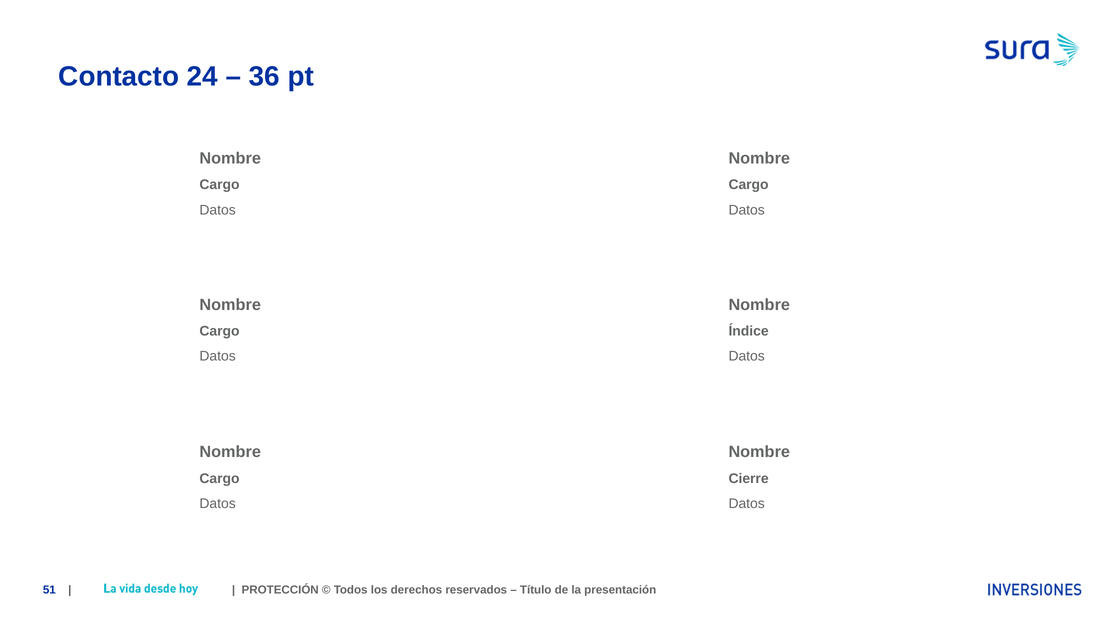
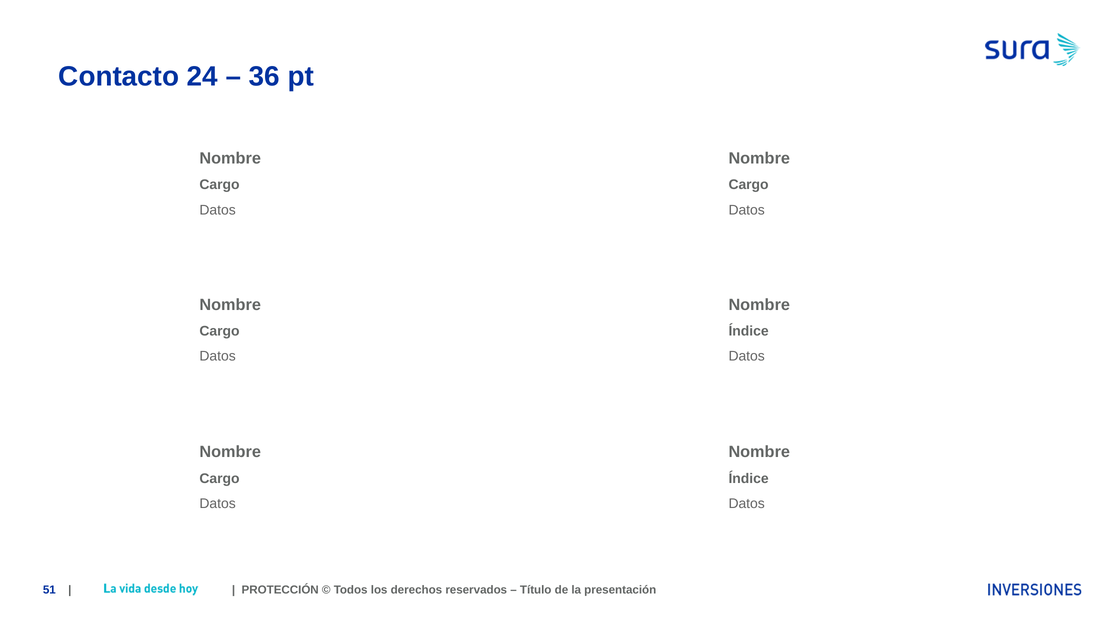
Cierre at (749, 479): Cierre -> Índice
